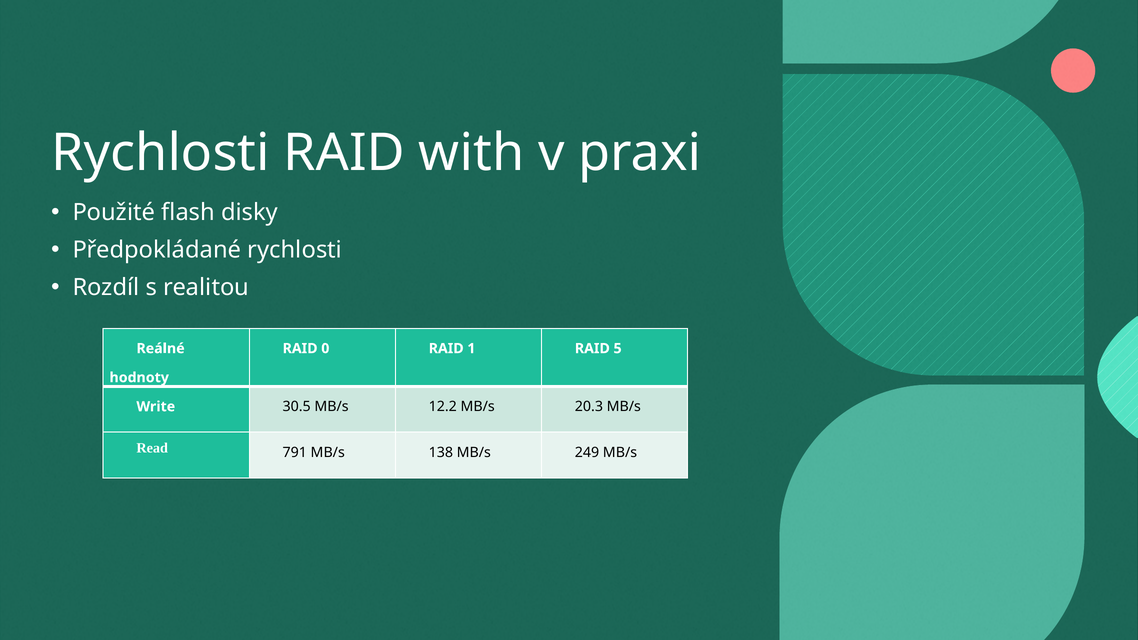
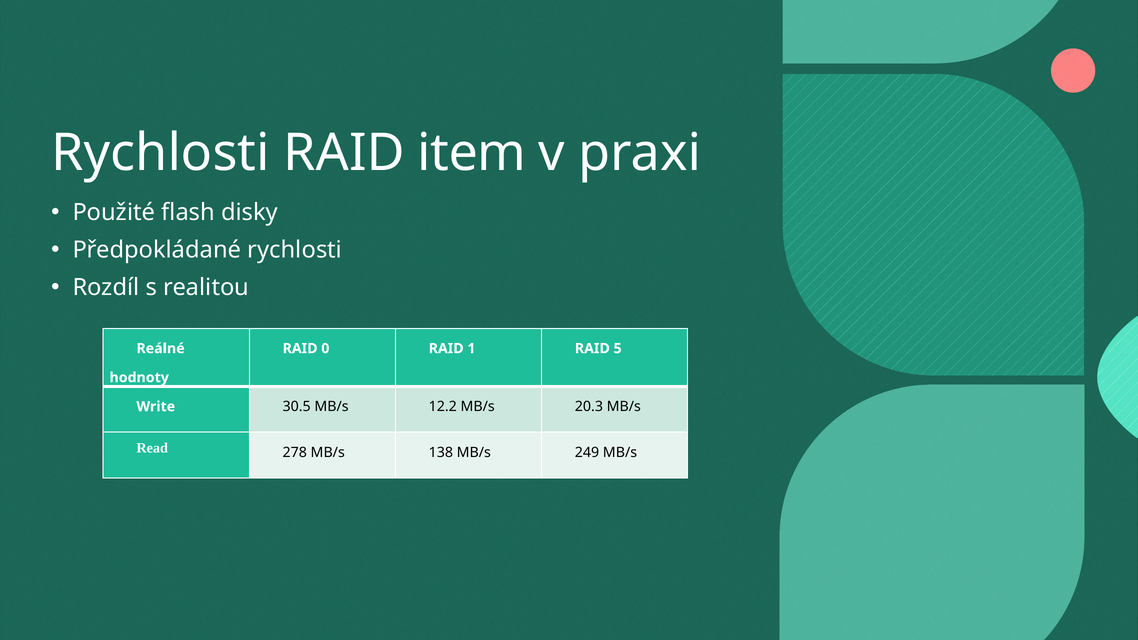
with: with -> item
791: 791 -> 278
